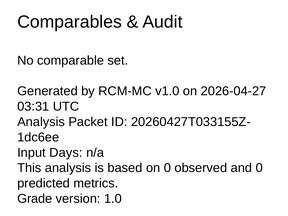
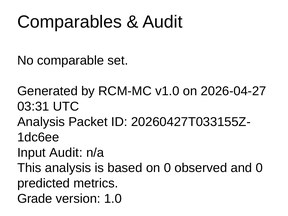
Input Days: Days -> Audit
